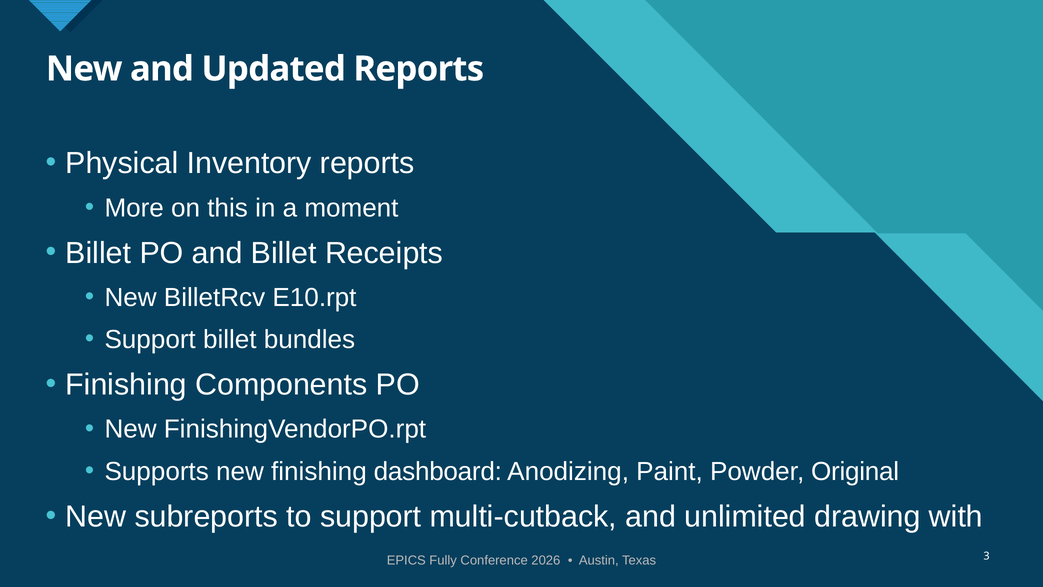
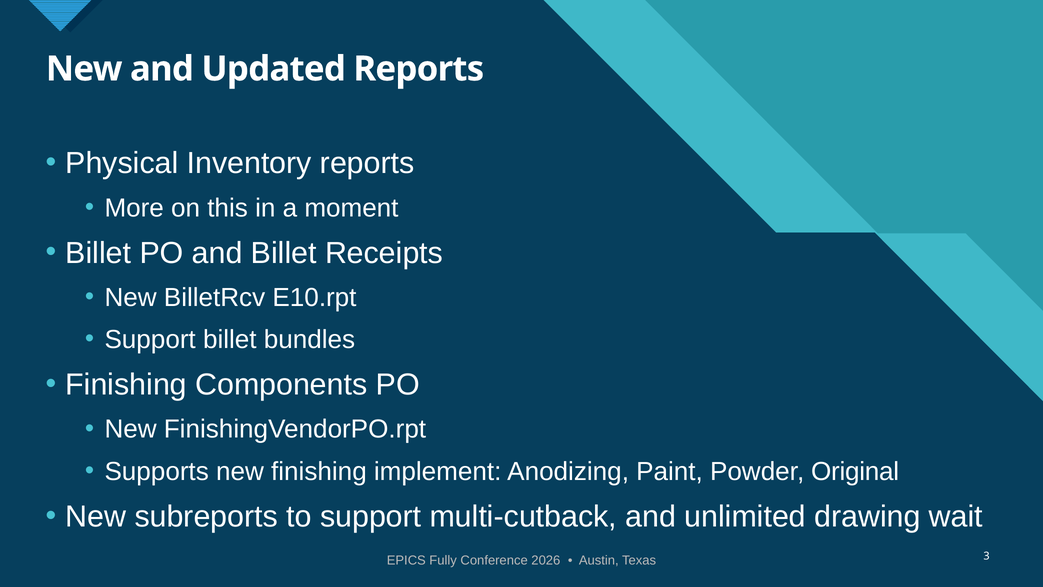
dashboard: dashboard -> implement
with: with -> wait
